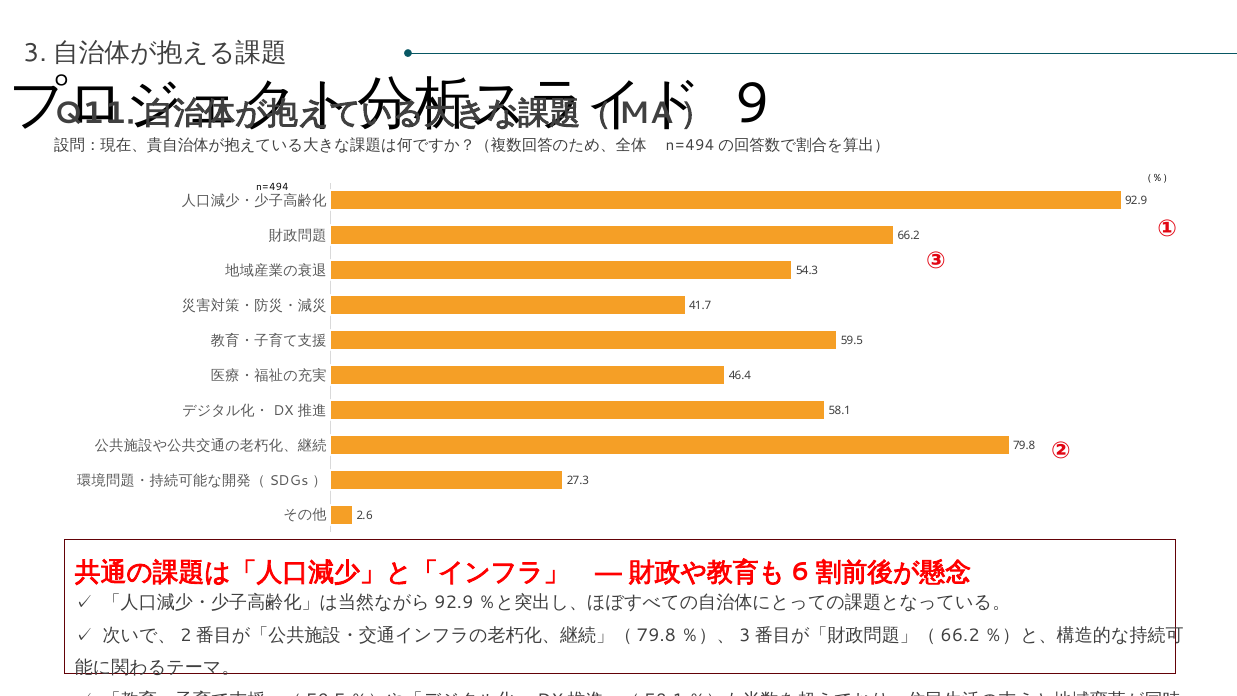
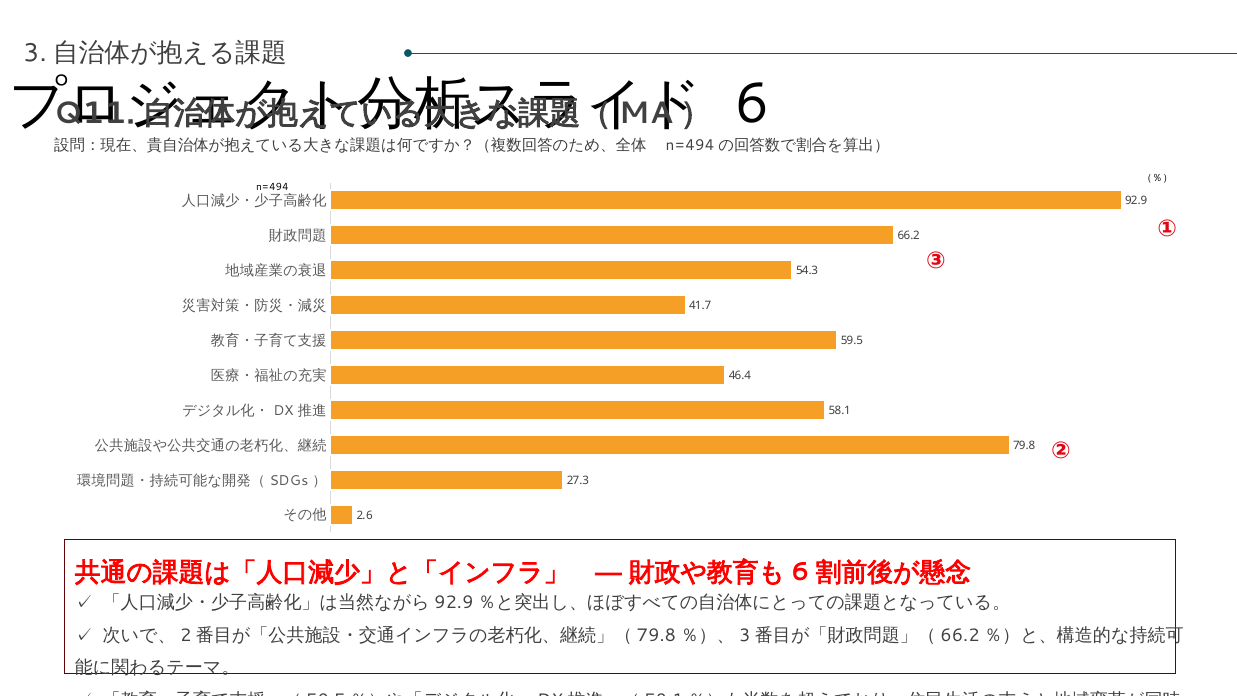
9: 9 -> 6
